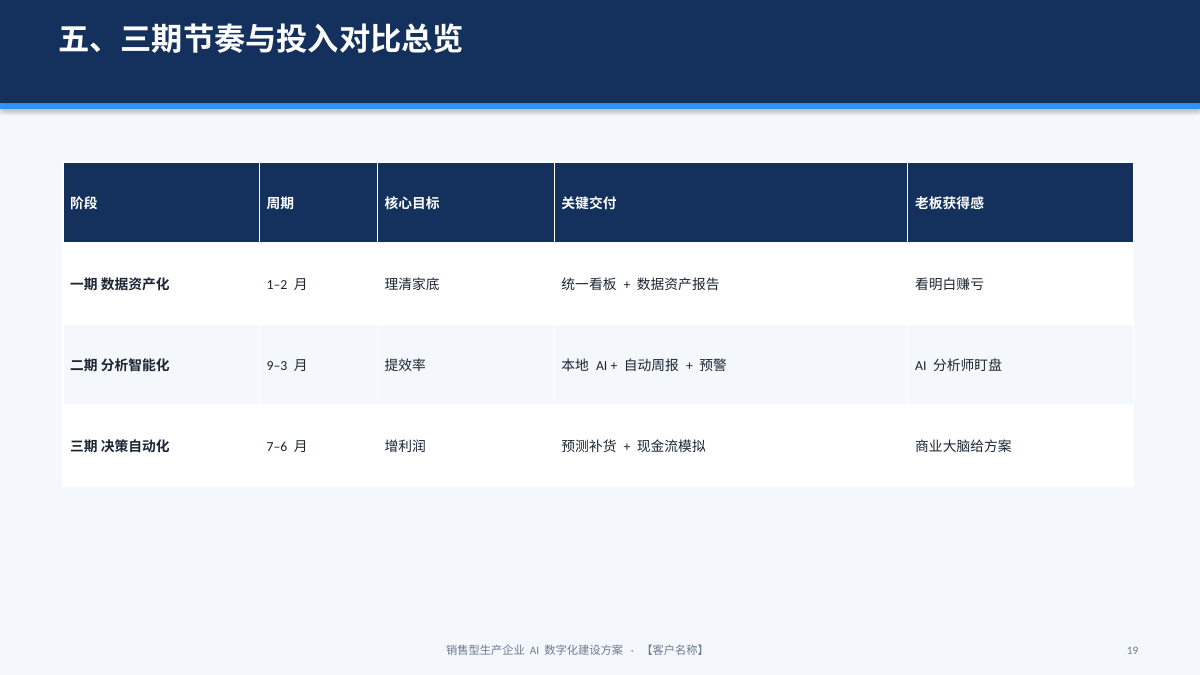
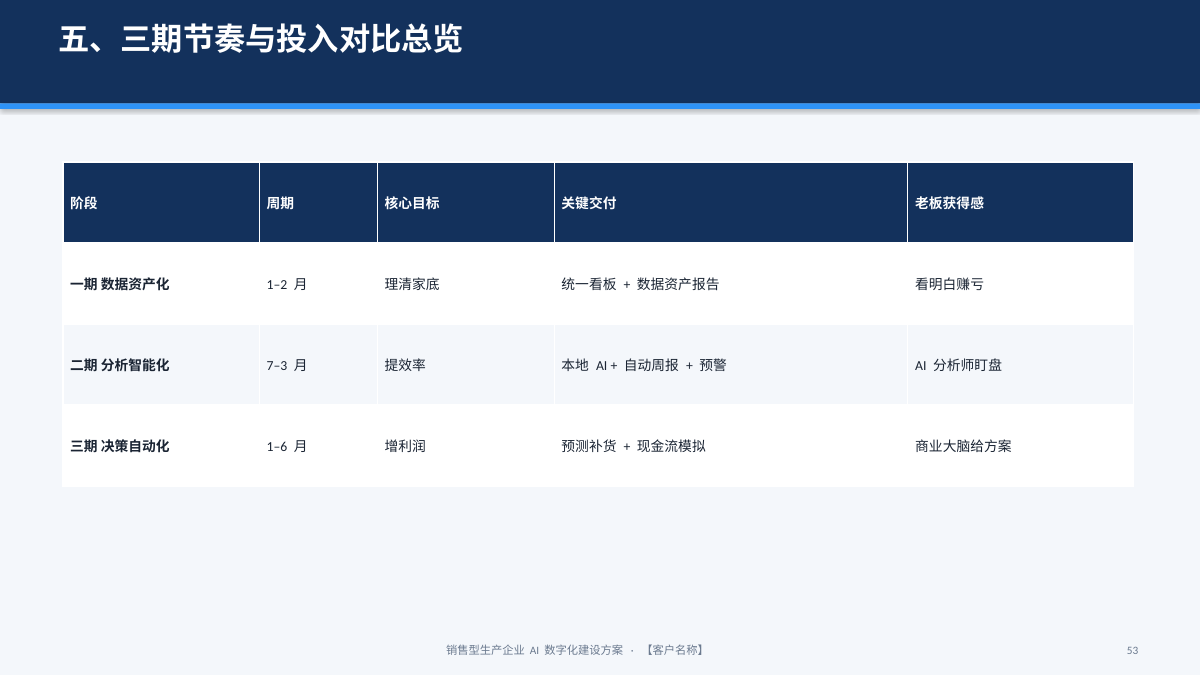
9–3: 9–3 -> 7–3
7–6: 7–6 -> 1–6
19: 19 -> 53
